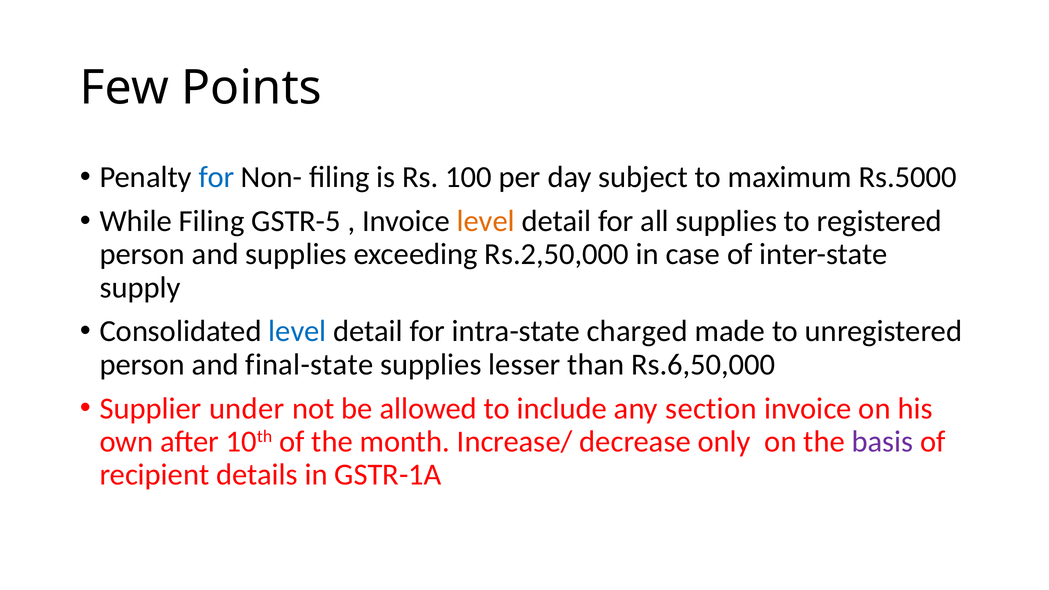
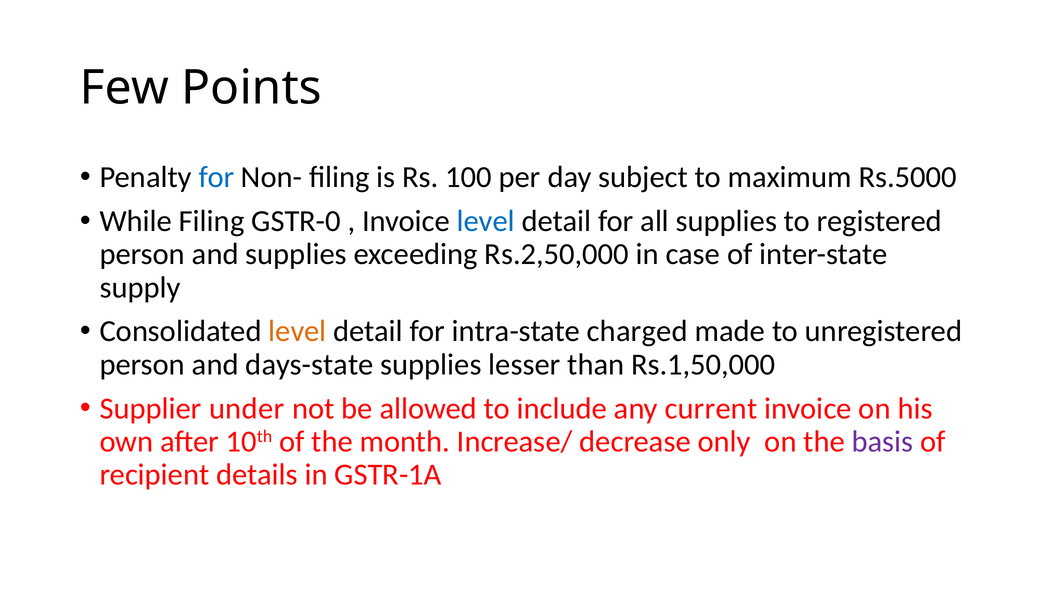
GSTR-5: GSTR-5 -> GSTR-0
level at (486, 221) colour: orange -> blue
level at (297, 331) colour: blue -> orange
final-state: final-state -> days-state
Rs.6,50,000: Rs.6,50,000 -> Rs.1,50,000
section: section -> current
